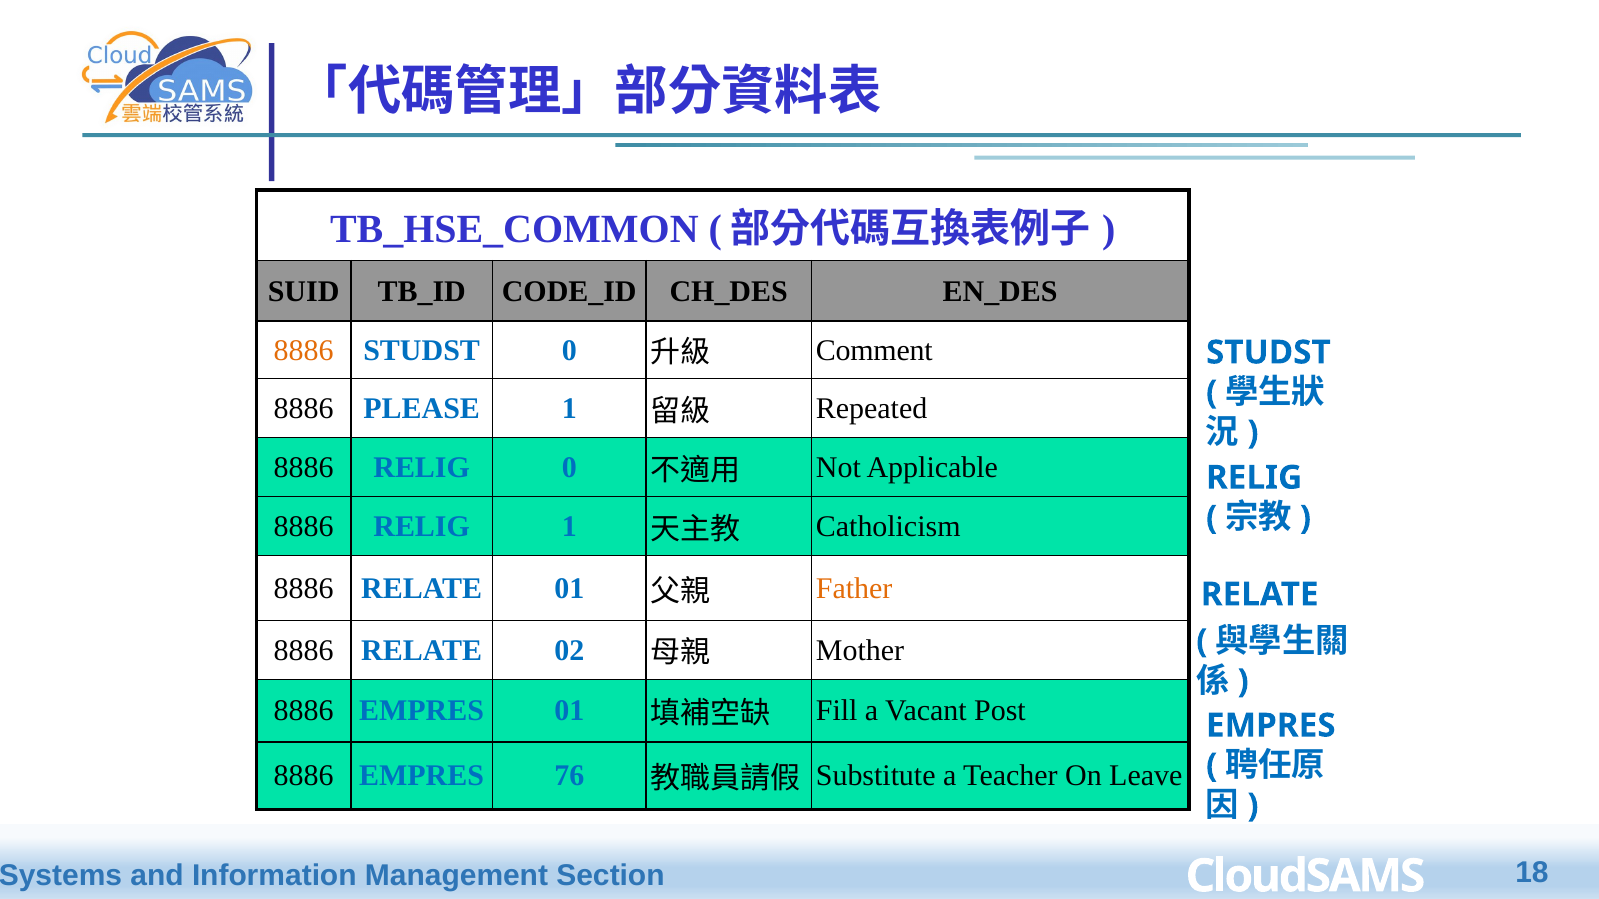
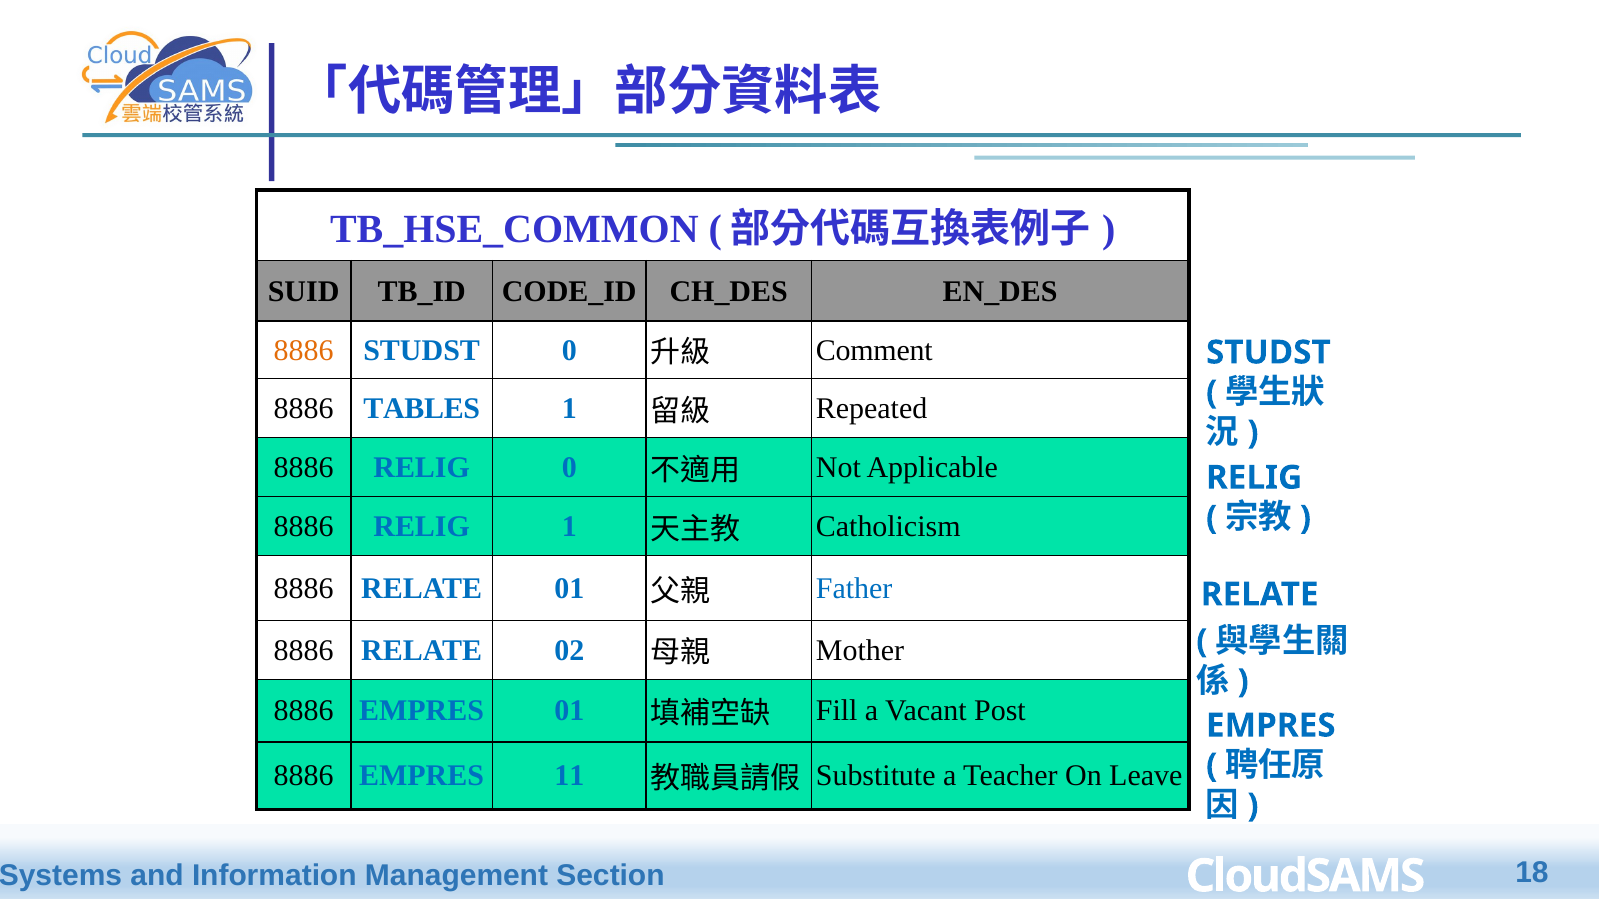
PLEASE: PLEASE -> TABLES
Father colour: orange -> blue
76: 76 -> 11
